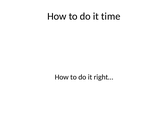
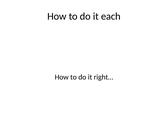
time: time -> each
